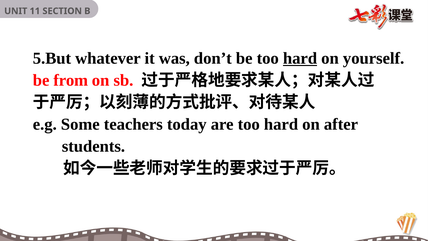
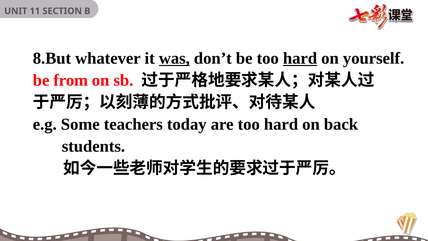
5.But: 5.But -> 8.But
was underline: none -> present
after: after -> back
